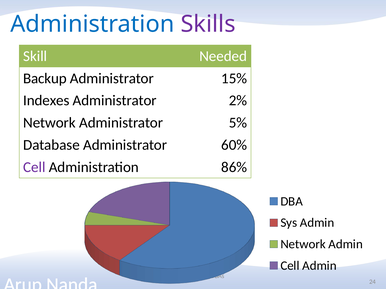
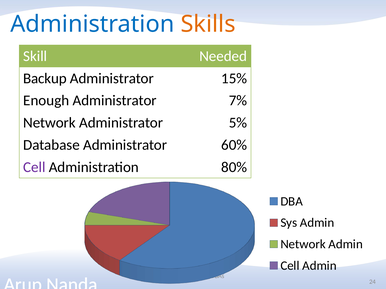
Skills colour: purple -> orange
Indexes: Indexes -> Enough
2%: 2% -> 7%
86%: 86% -> 80%
